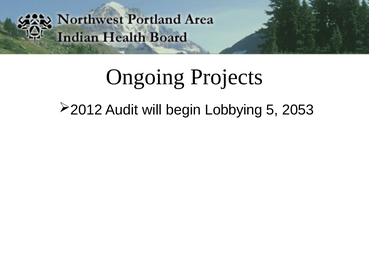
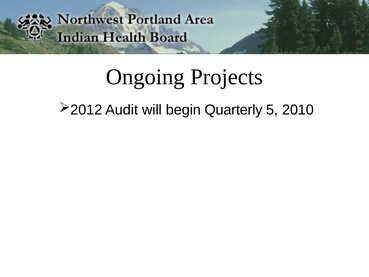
Lobbying: Lobbying -> Quarterly
2053: 2053 -> 2010
